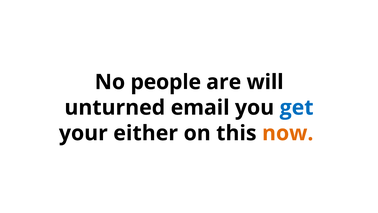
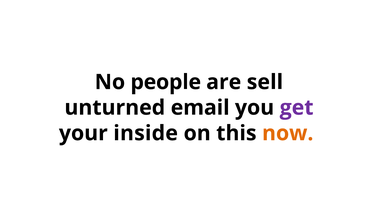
will: will -> sell
get colour: blue -> purple
either: either -> inside
